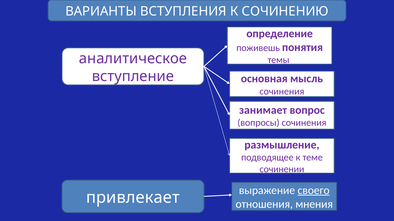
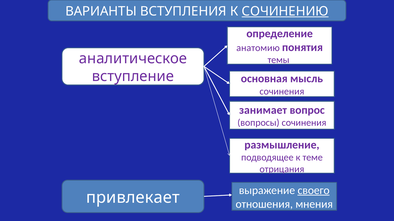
СОЧИНЕНИЮ underline: none -> present
поживешь: поживешь -> анатомию
сочинении: сочинении -> отрицания
